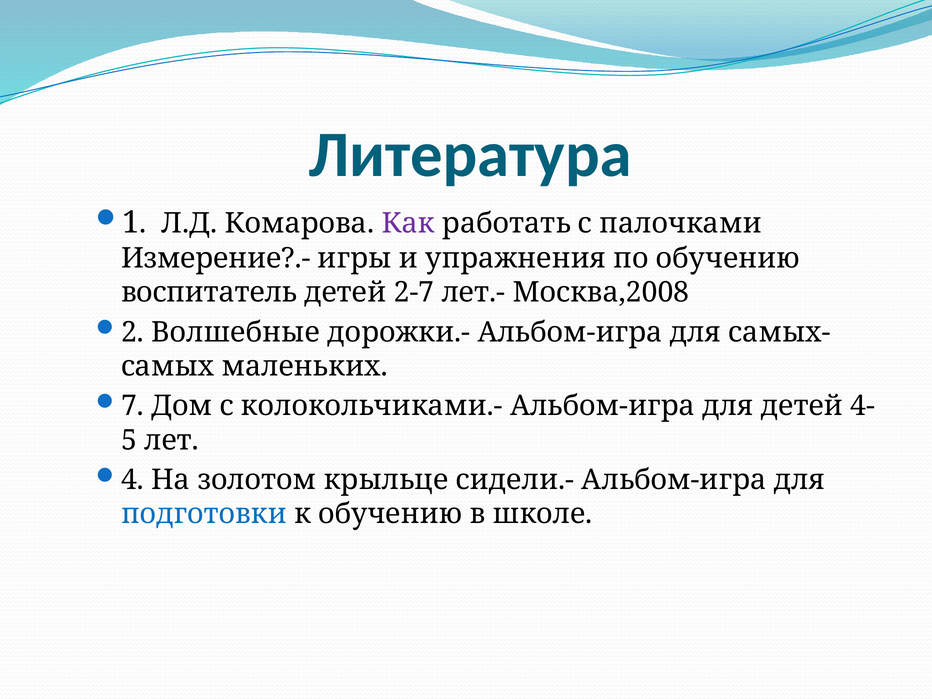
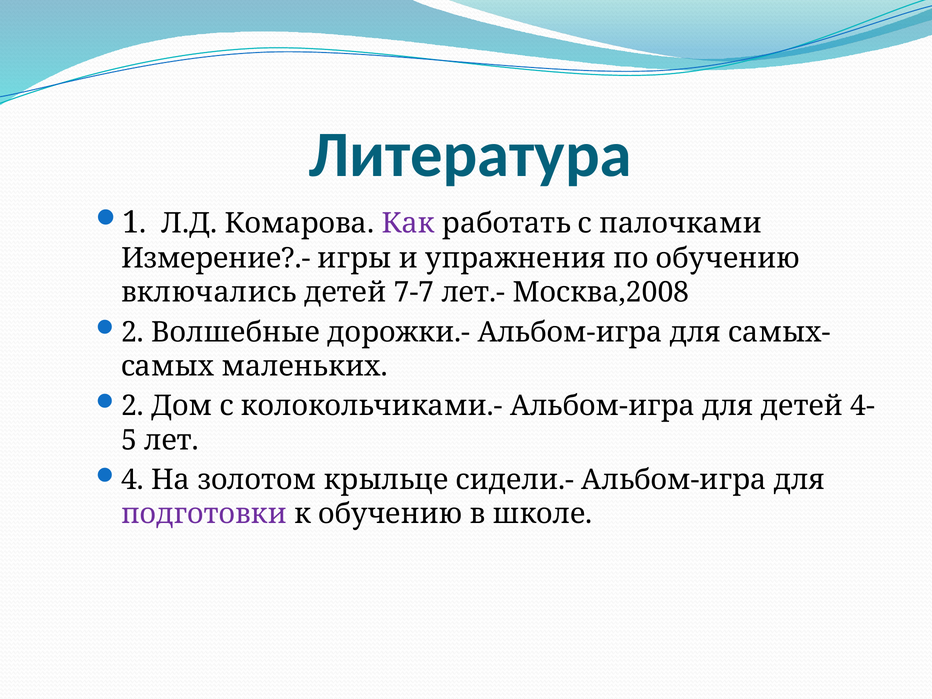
воспитатель: воспитатель -> включались
2-7: 2-7 -> 7-7
7 at (133, 406): 7 -> 2
подготовки colour: blue -> purple
